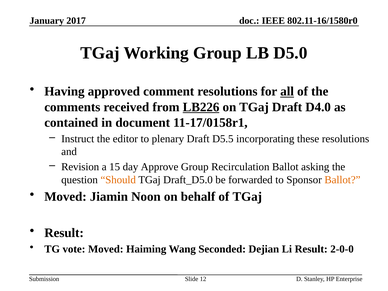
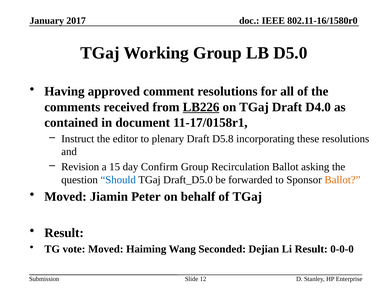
all underline: present -> none
D5.5: D5.5 -> D5.8
Approve: Approve -> Confirm
Should colour: orange -> blue
Noon: Noon -> Peter
2-0-0: 2-0-0 -> 0-0-0
